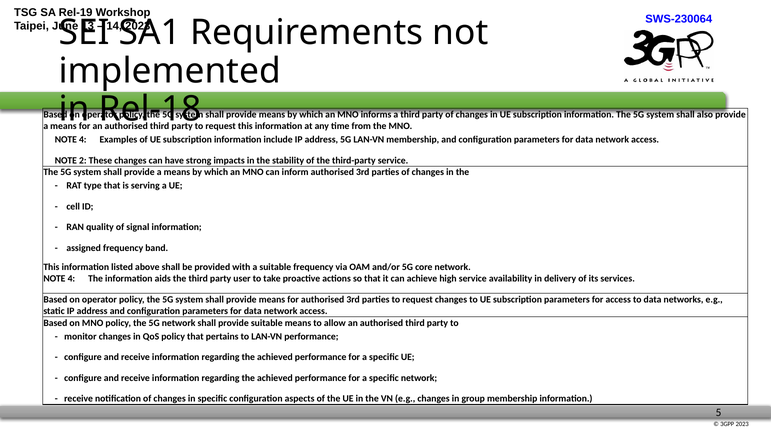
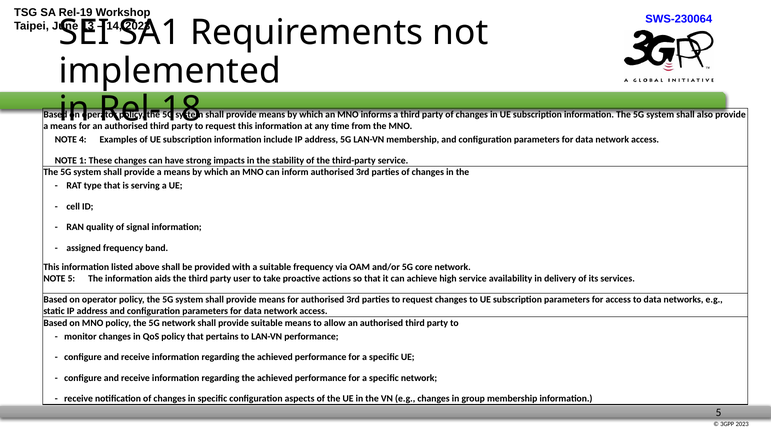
2: 2 -> 1
4 at (71, 279): 4 -> 5
